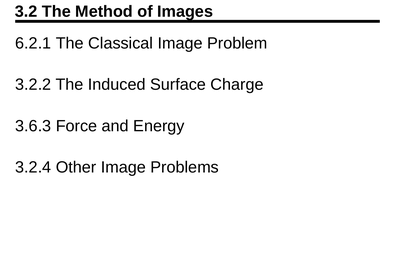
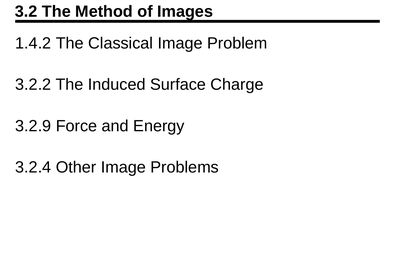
6.2.1: 6.2.1 -> 1.4.2
3.6.3: 3.6.3 -> 3.2.9
